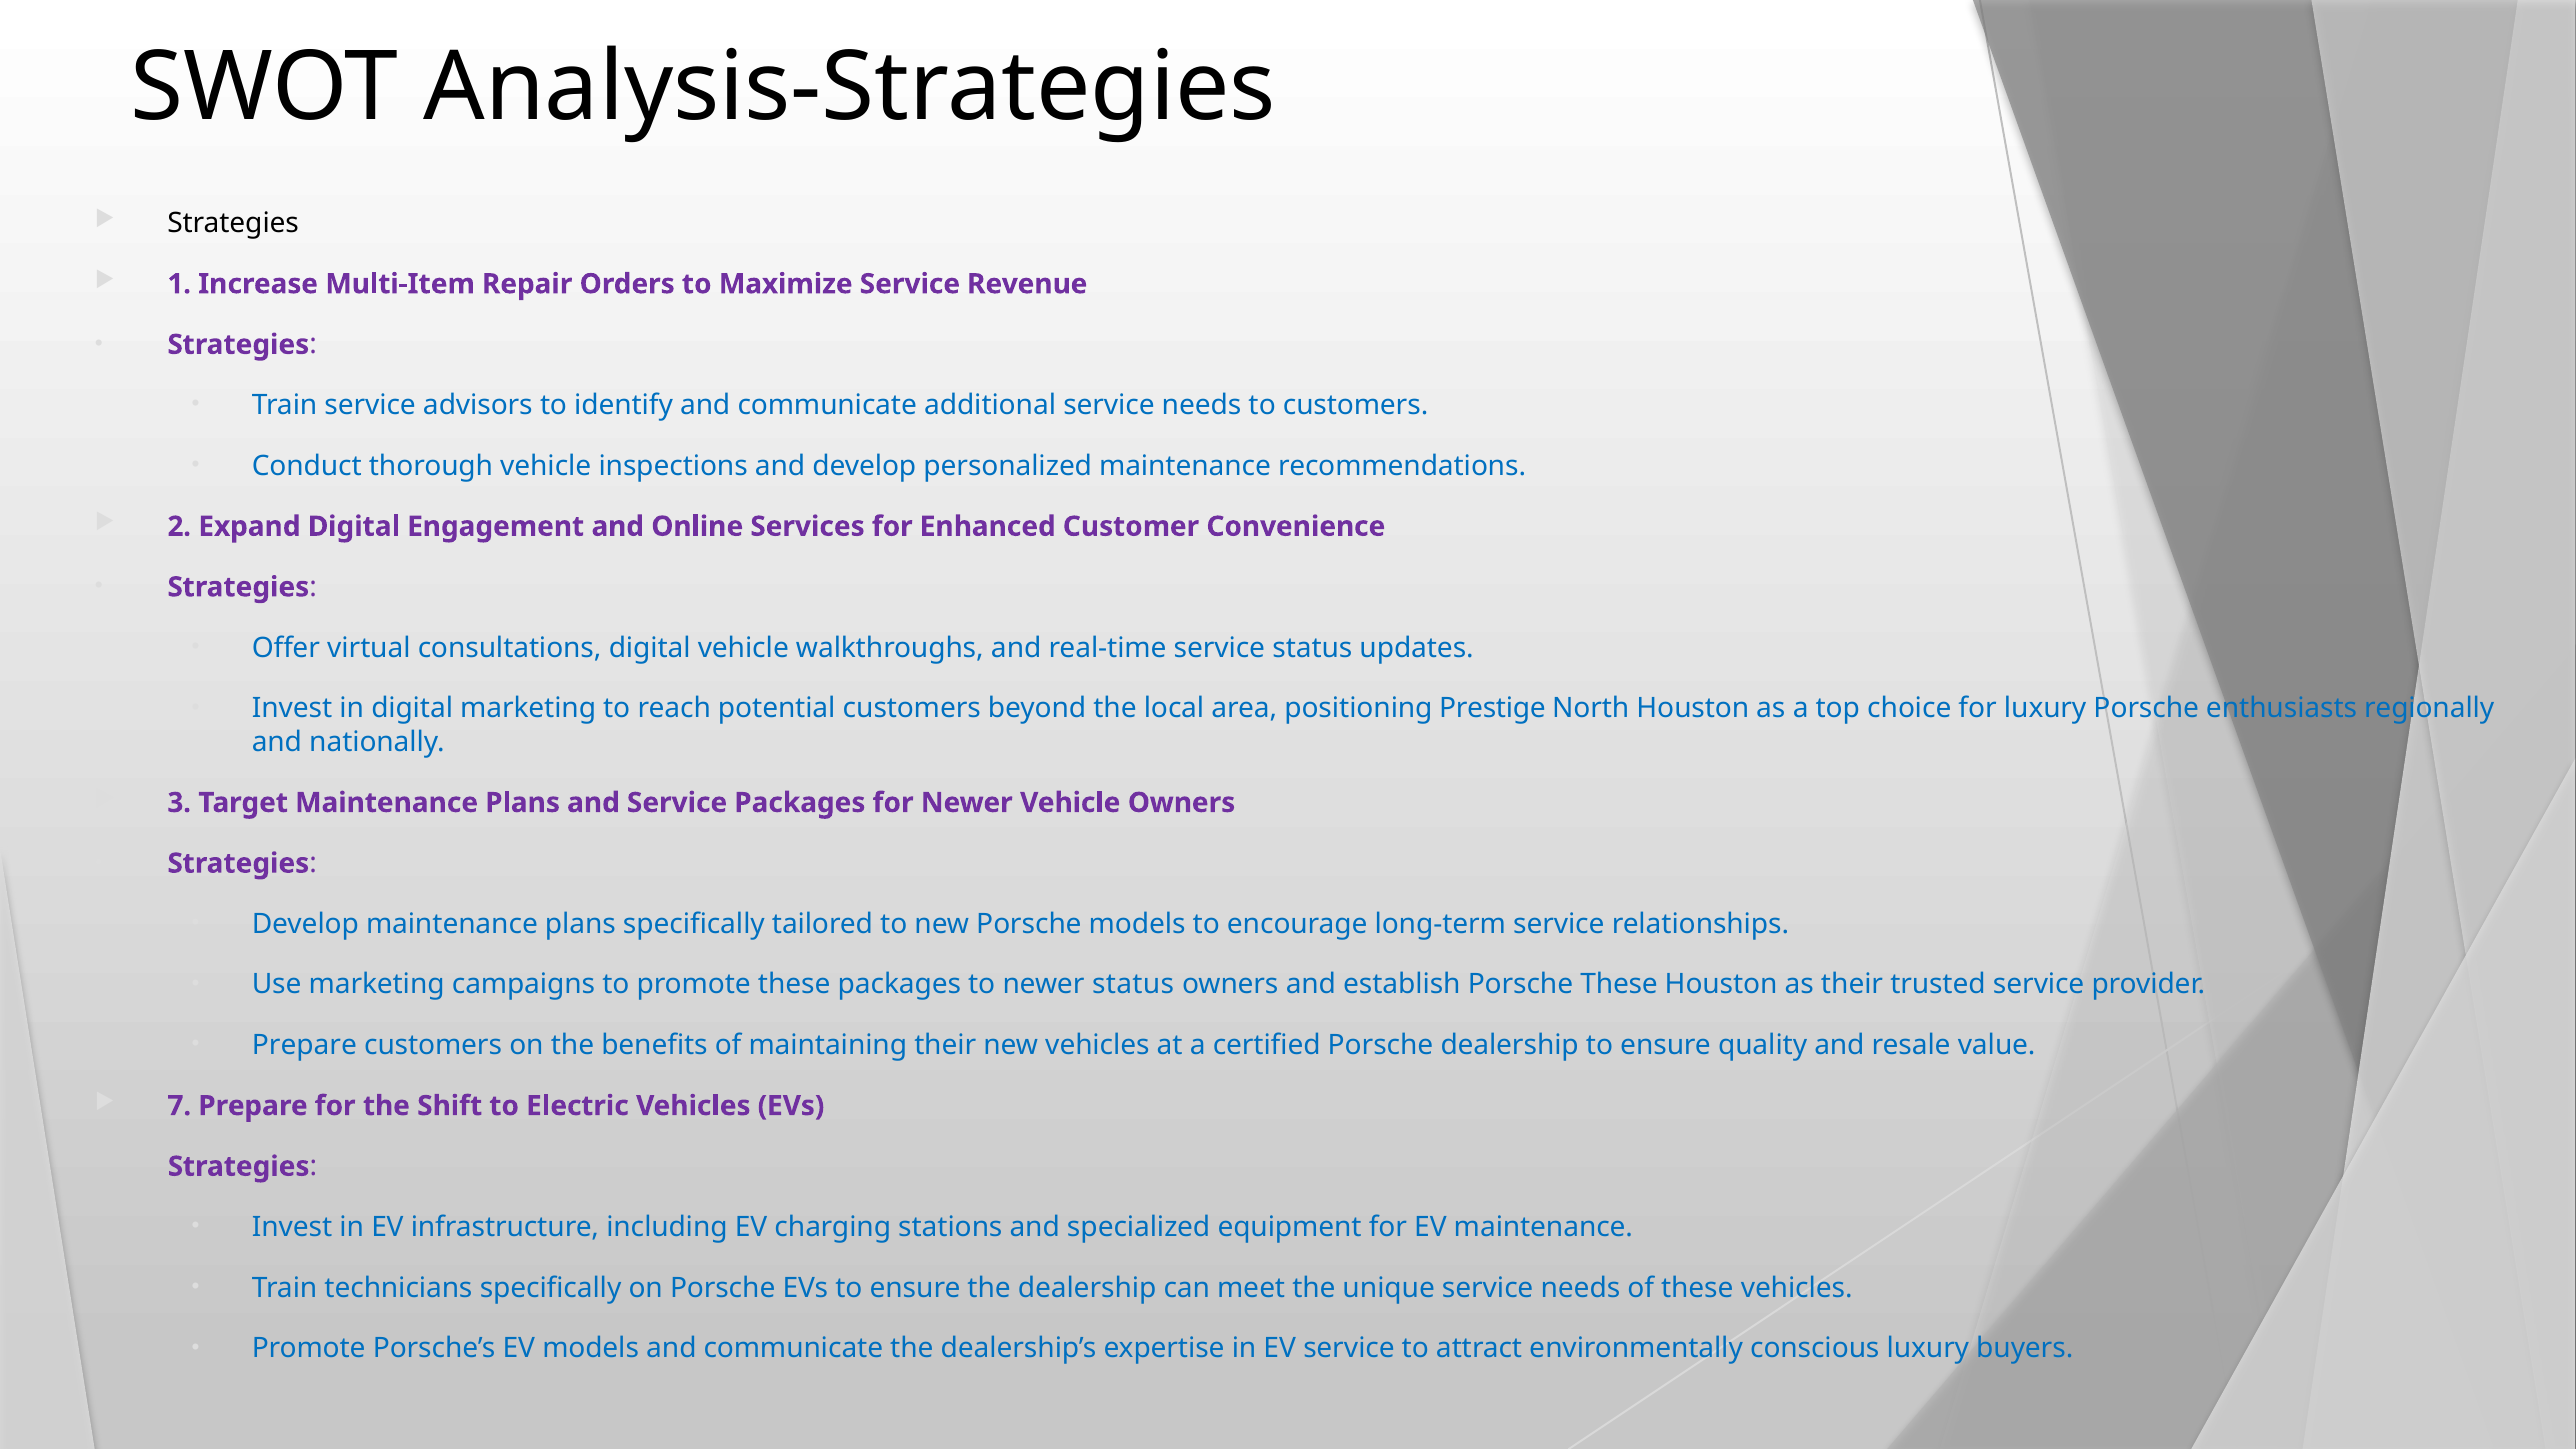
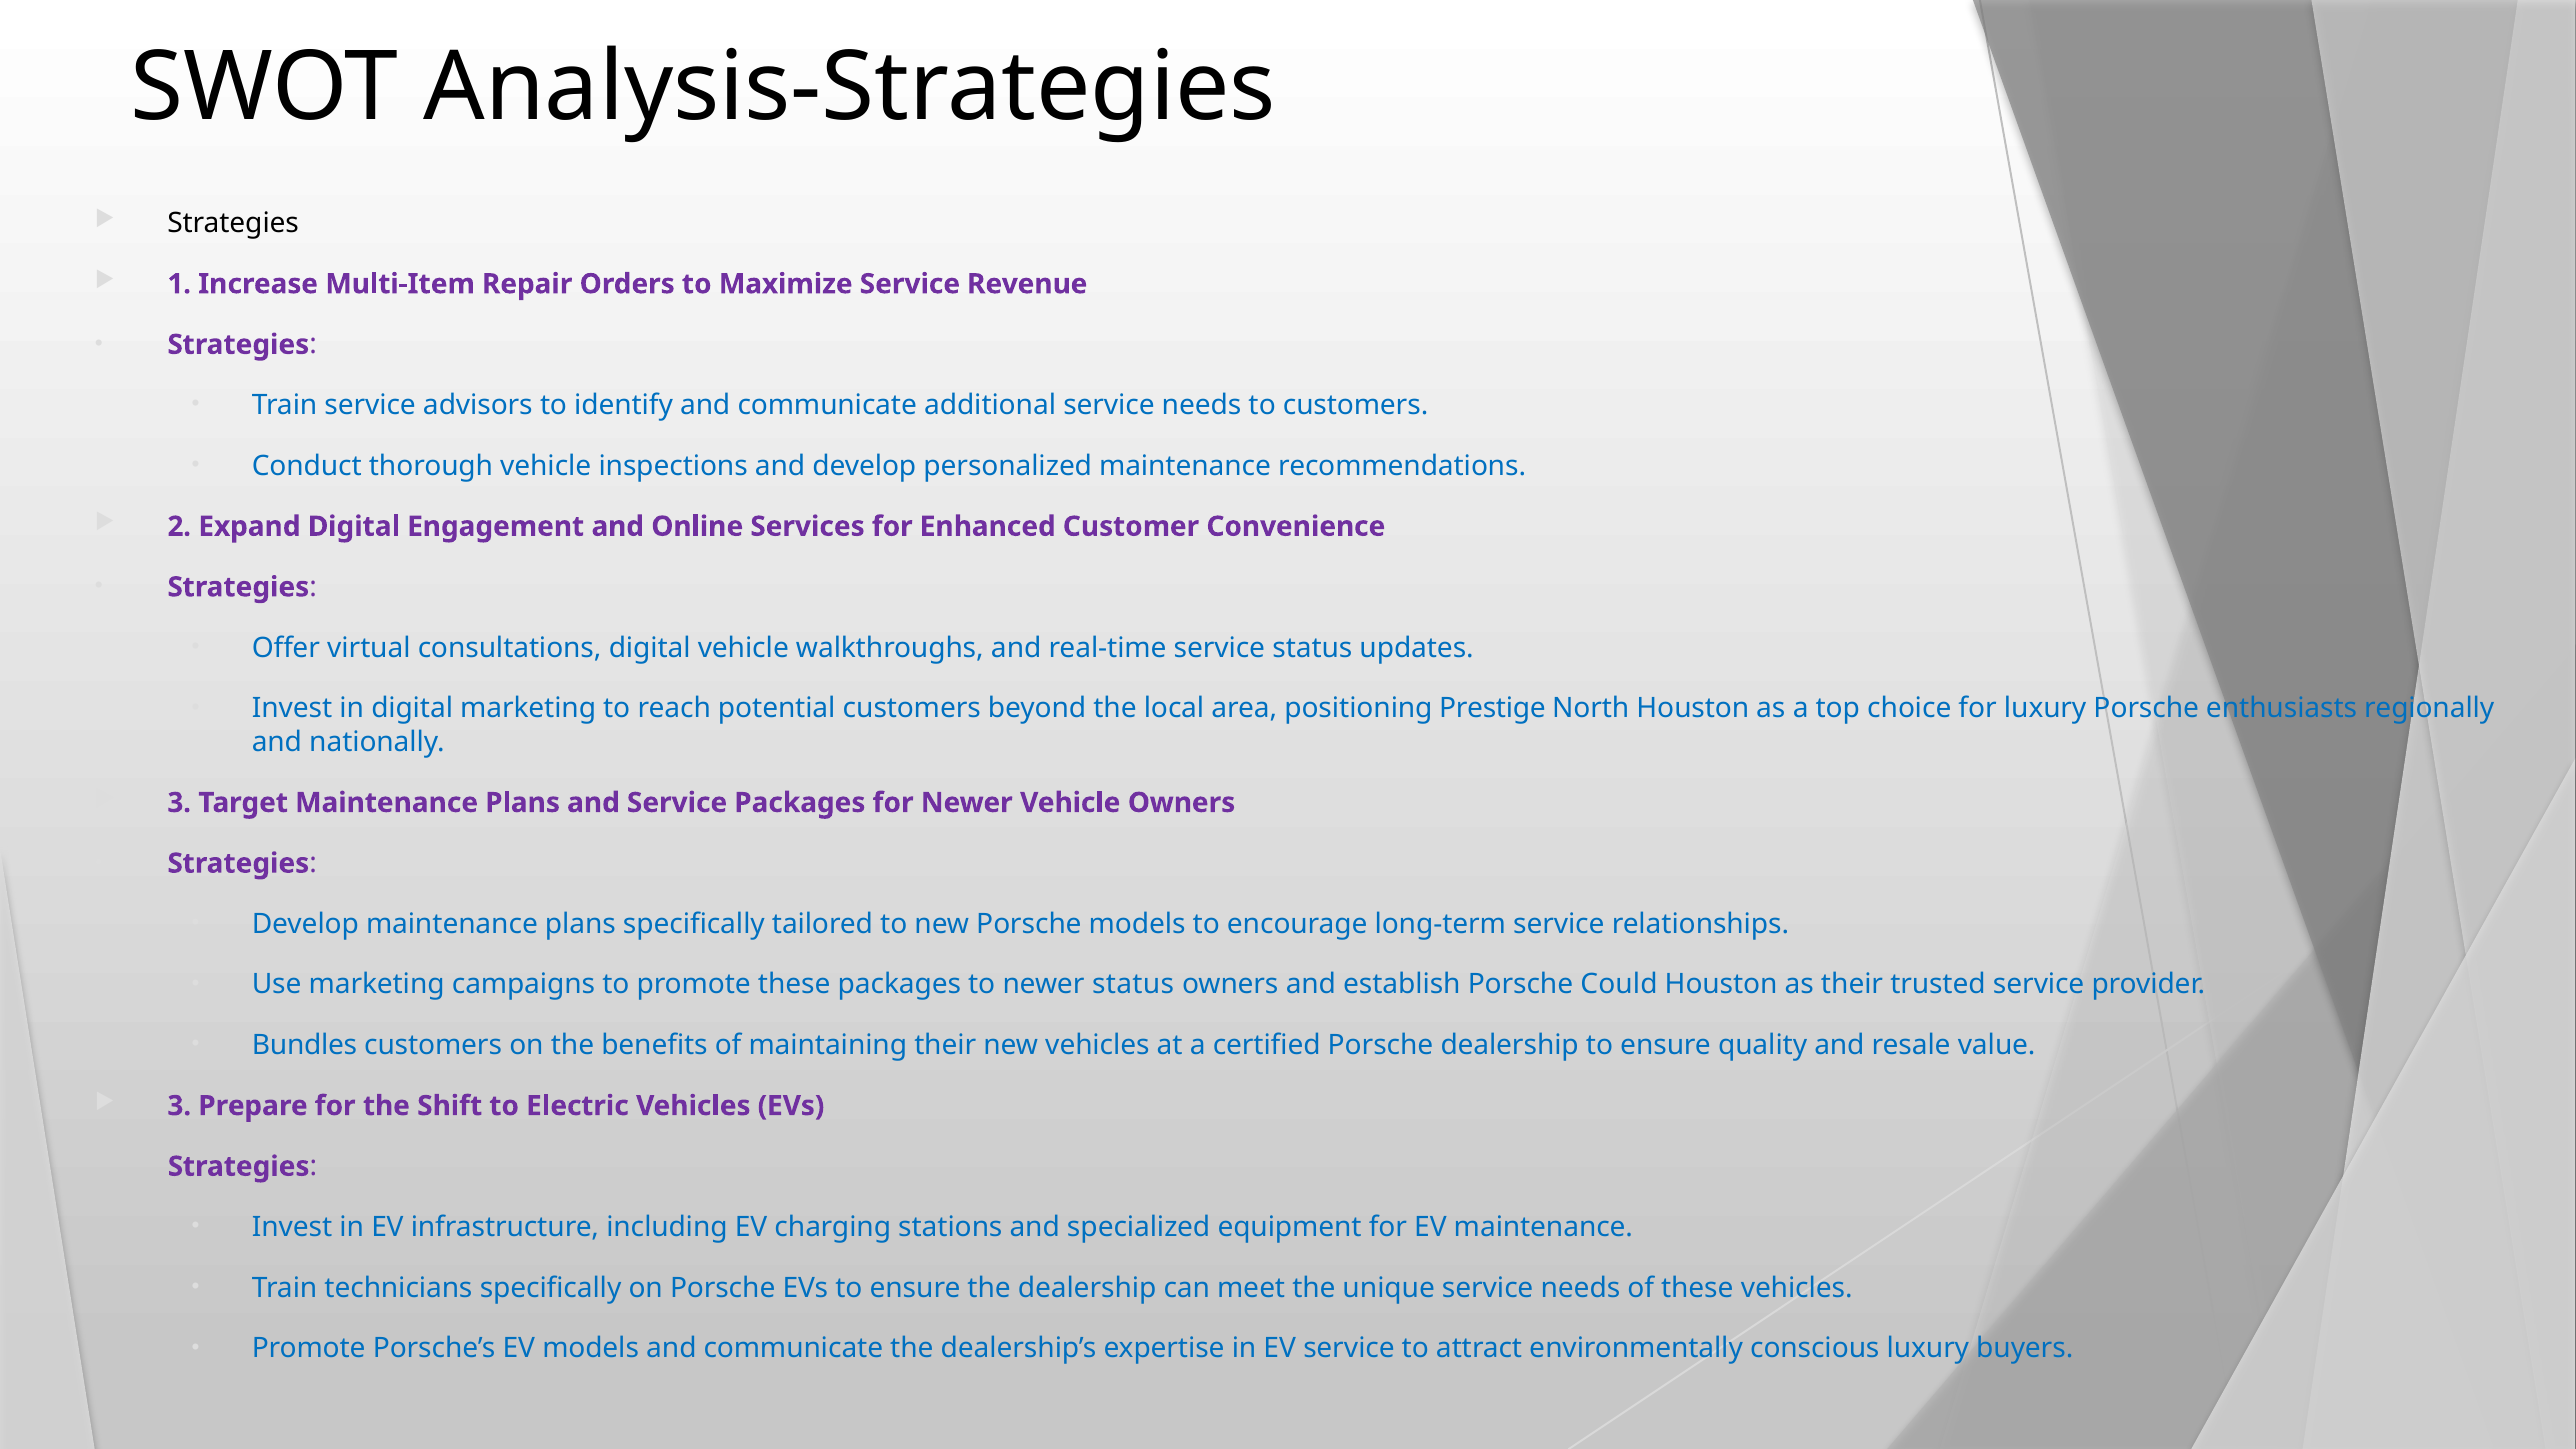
Porsche These: These -> Could
Prepare at (304, 1045): Prepare -> Bundles
7 at (179, 1106): 7 -> 3
